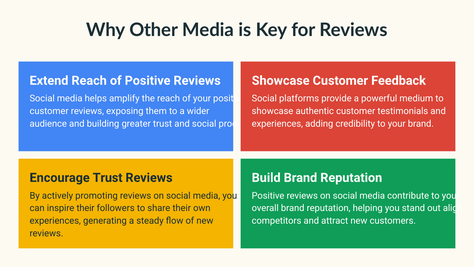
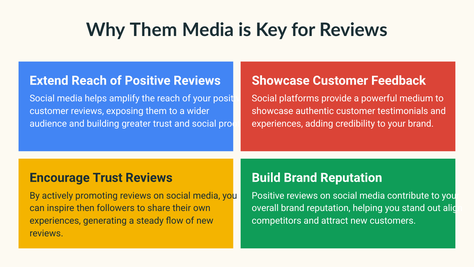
Why Other: Other -> Them
inspire their: their -> then
